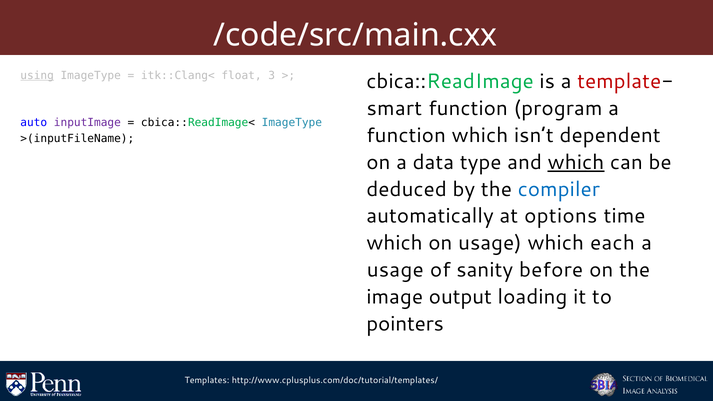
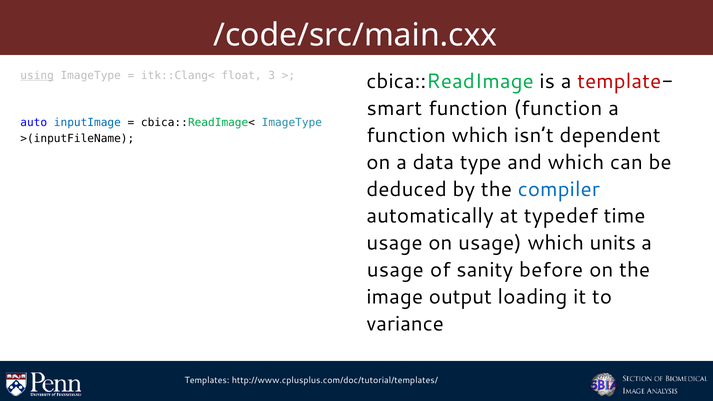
function program: program -> function
inputImage colour: purple -> blue
which at (576, 162) underline: present -> none
options: options -> typedef
which at (395, 243): which -> usage
each: each -> units
pointers: pointers -> variance
